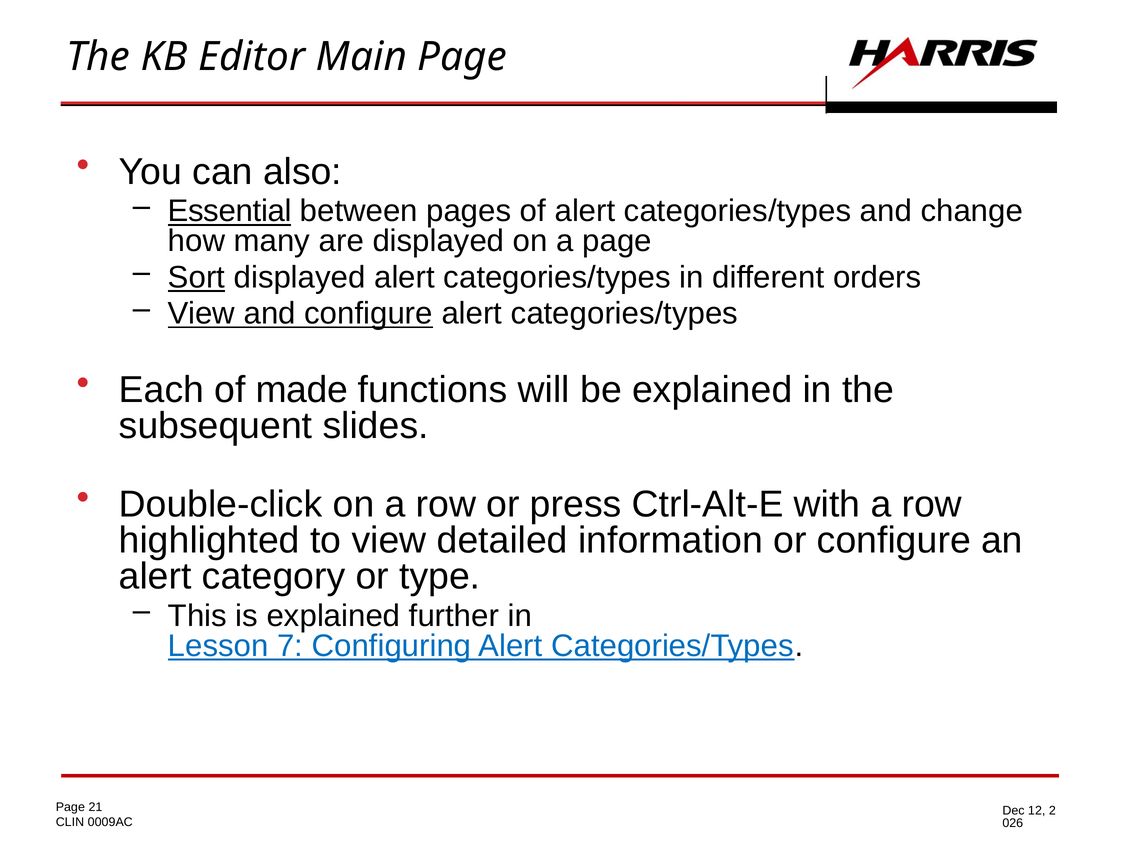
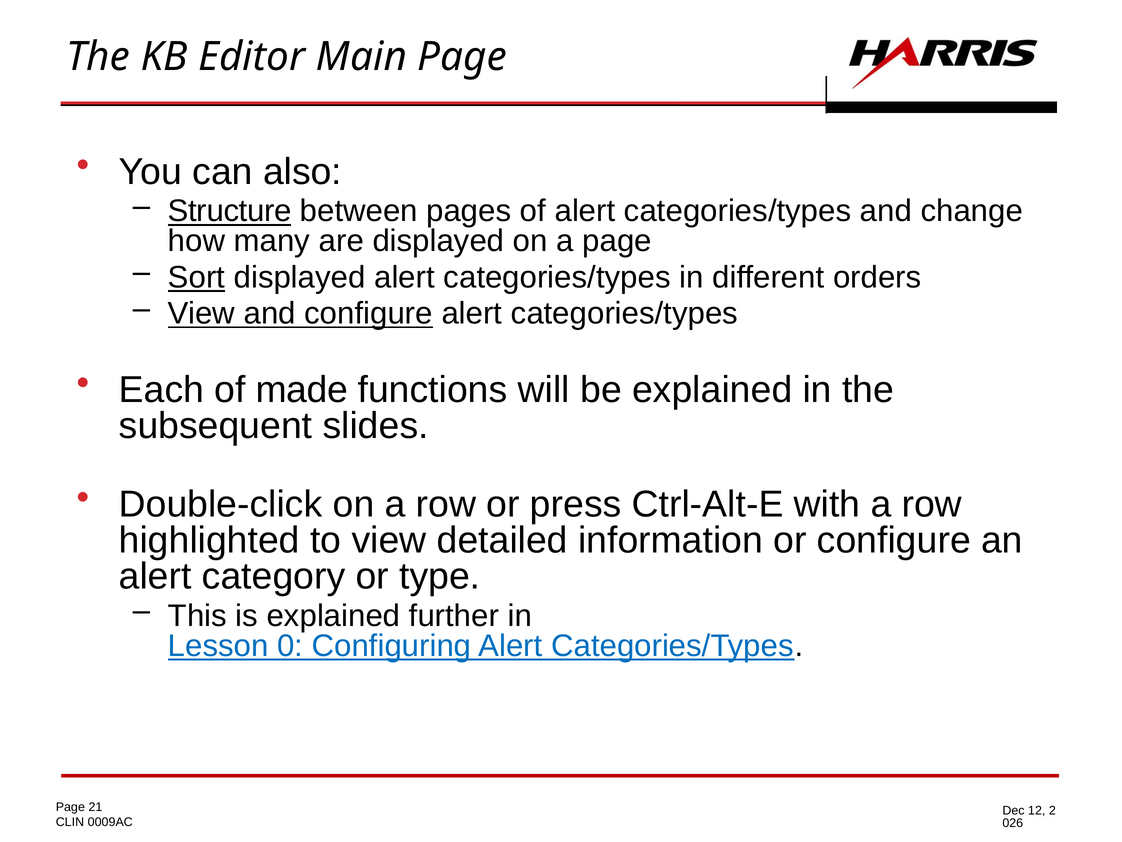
Essential: Essential -> Structure
7: 7 -> 0
